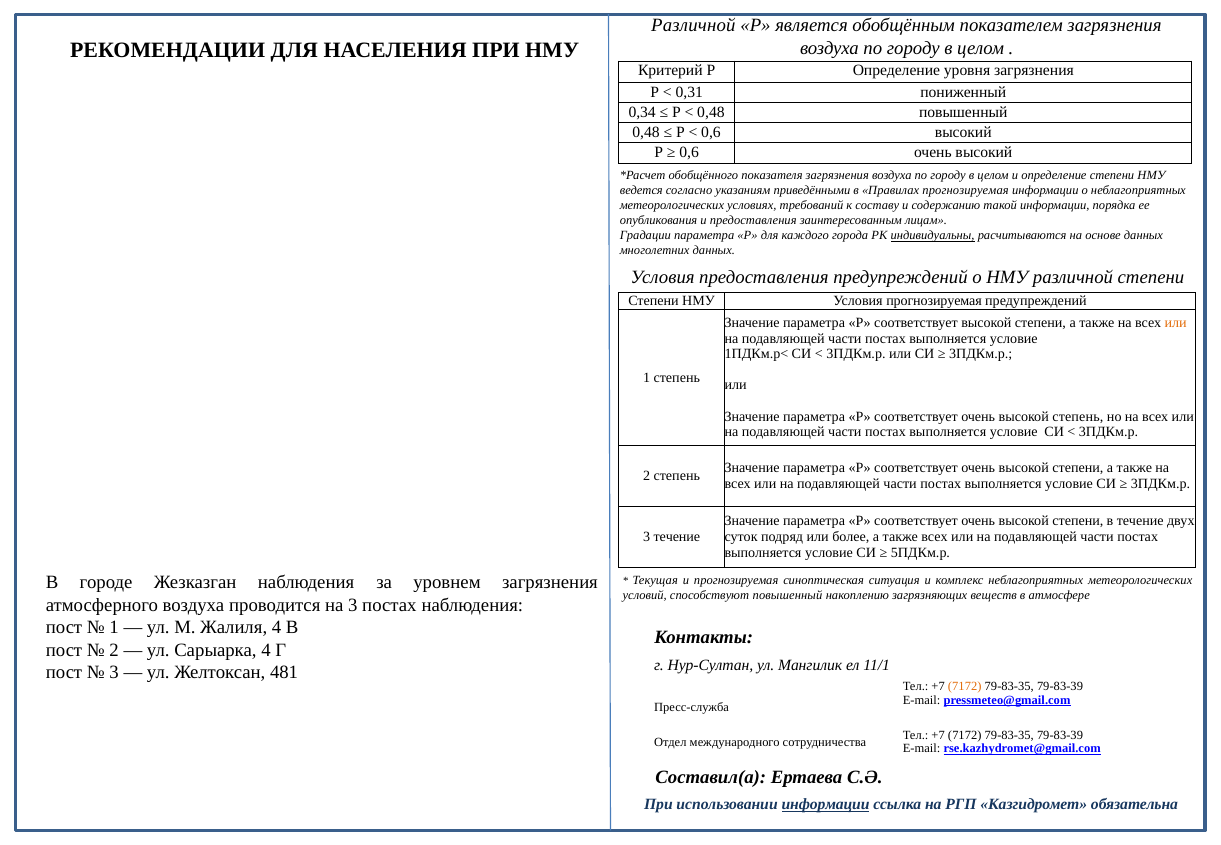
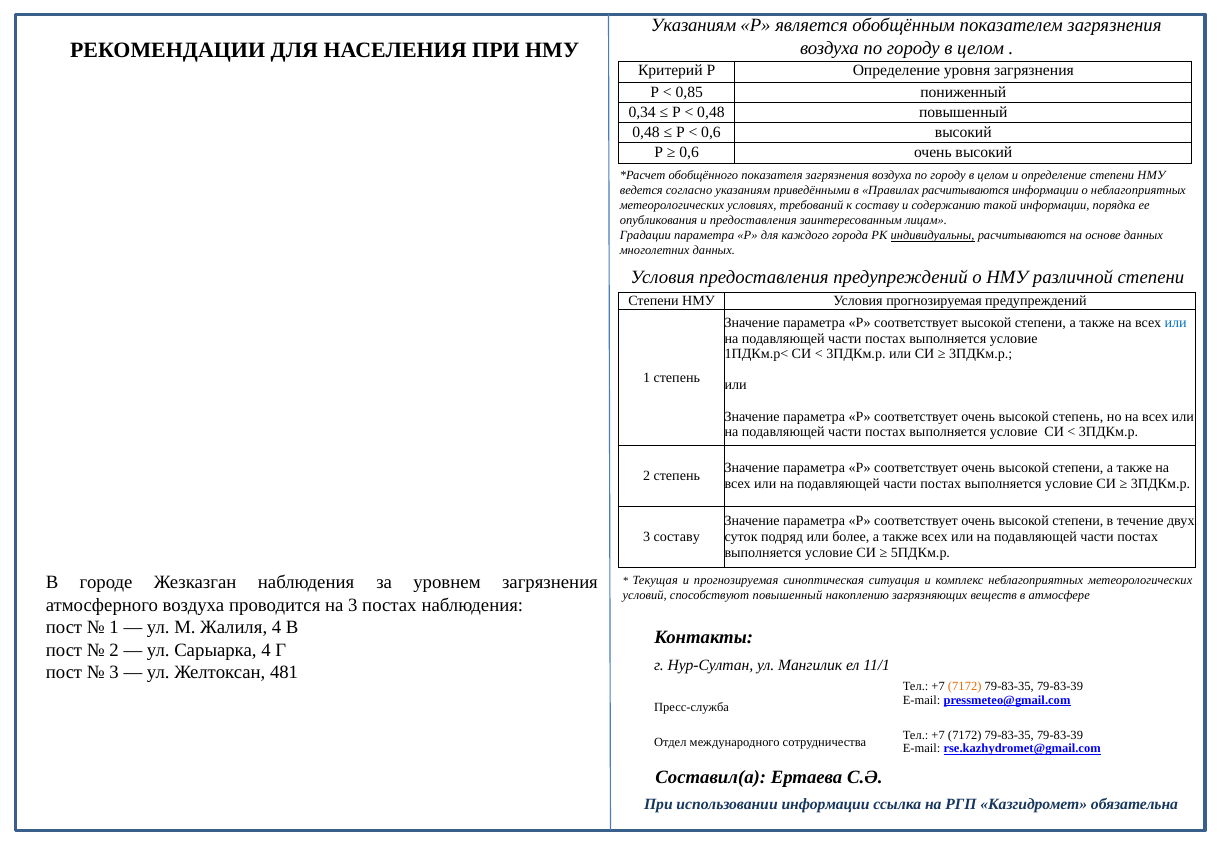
Различной at (693, 26): Различной -> Указаниям
0,31: 0,31 -> 0,85
Правилах прогнозируемая: прогнозируемая -> расчитываются
или at (1176, 323) colour: orange -> blue
3 течение: течение -> составу
информации at (826, 805) underline: present -> none
